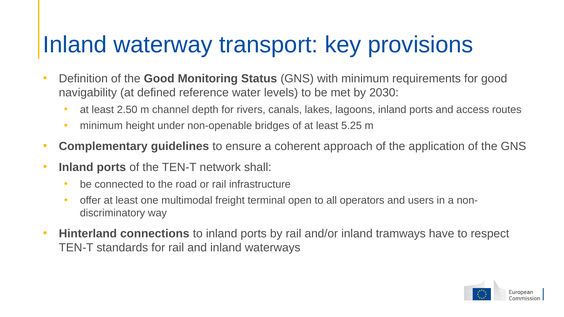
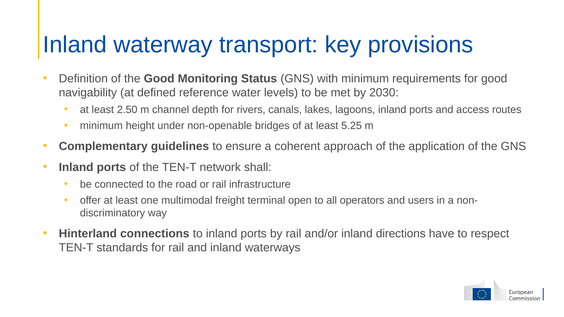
tramways: tramways -> directions
